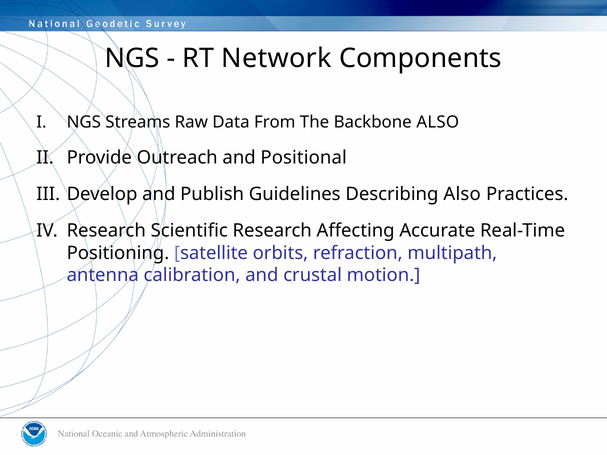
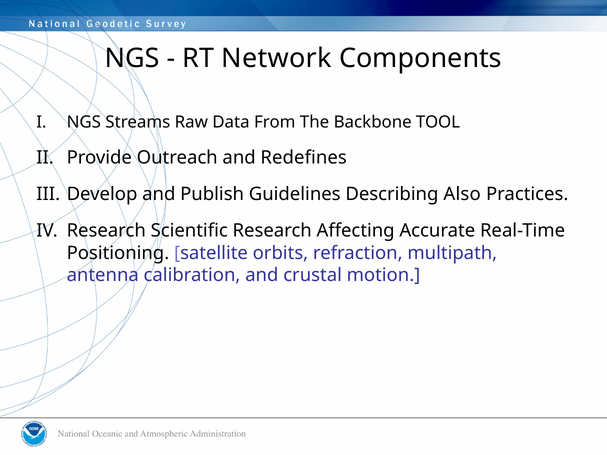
Backbone ALSO: ALSO -> TOOL
Positional: Positional -> Redefines
